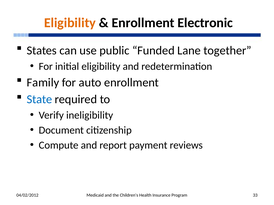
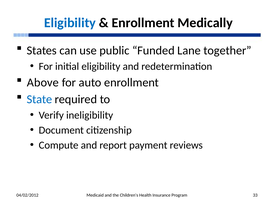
Eligibility at (70, 23) colour: orange -> blue
Electronic: Electronic -> Medically
Family: Family -> Above
